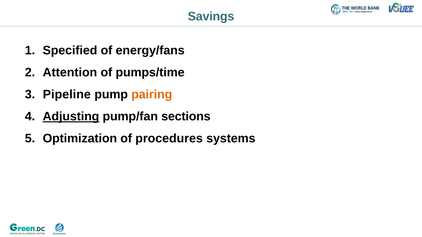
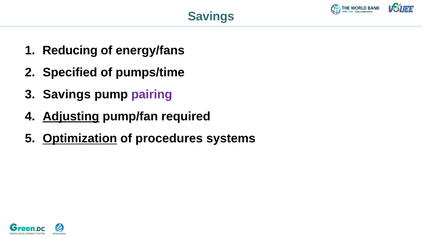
Specified: Specified -> Reducing
Attention: Attention -> Specified
Pipeline at (67, 95): Pipeline -> Savings
pairing colour: orange -> purple
sections: sections -> required
Optimization underline: none -> present
